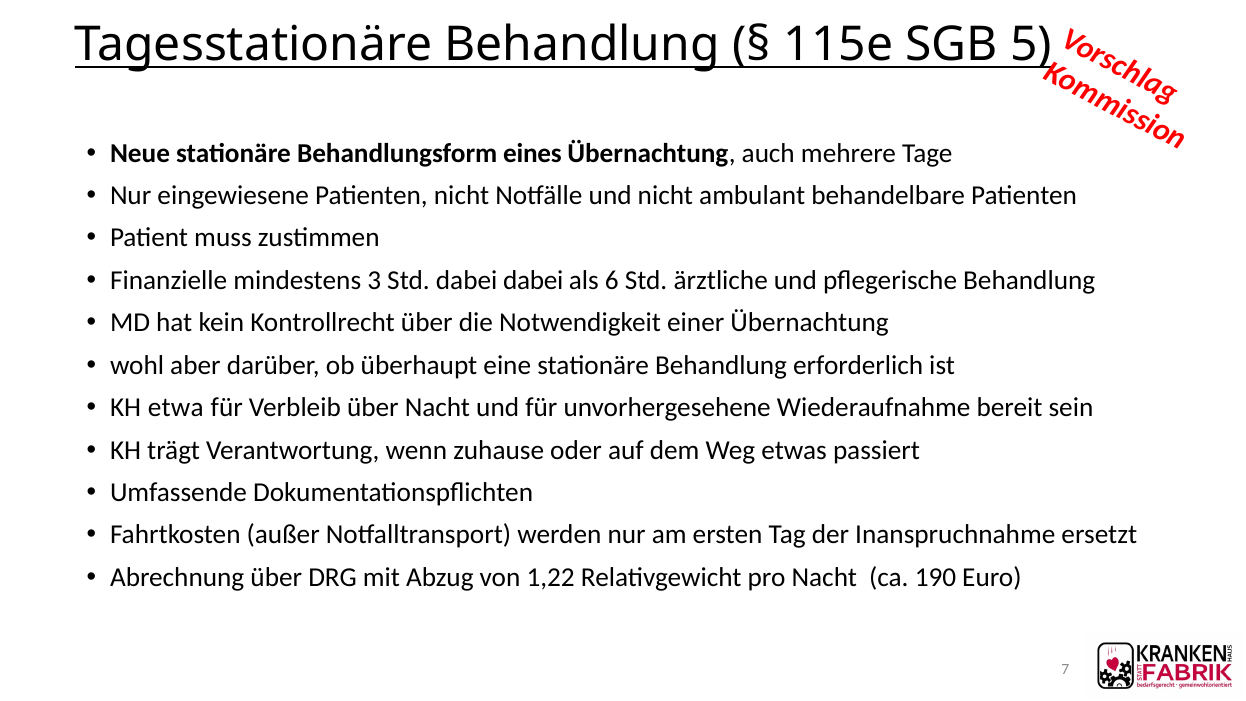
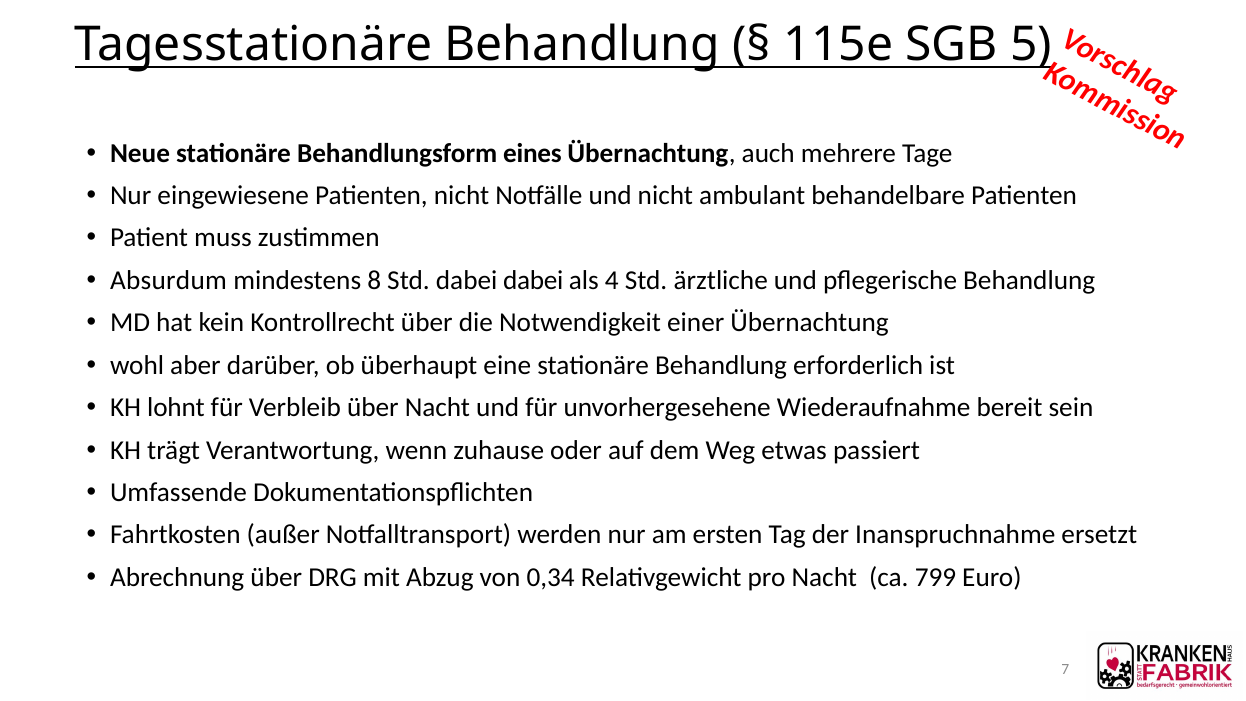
Finanzielle: Finanzielle -> Absurdum
3: 3 -> 8
6: 6 -> 4
etwa: etwa -> lohnt
1,22: 1,22 -> 0,34
190: 190 -> 799
